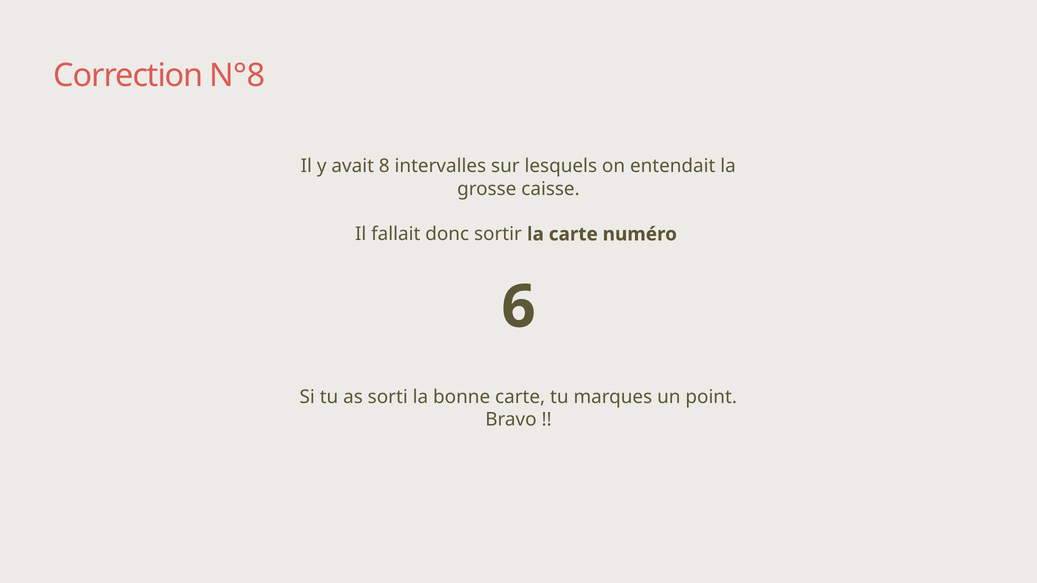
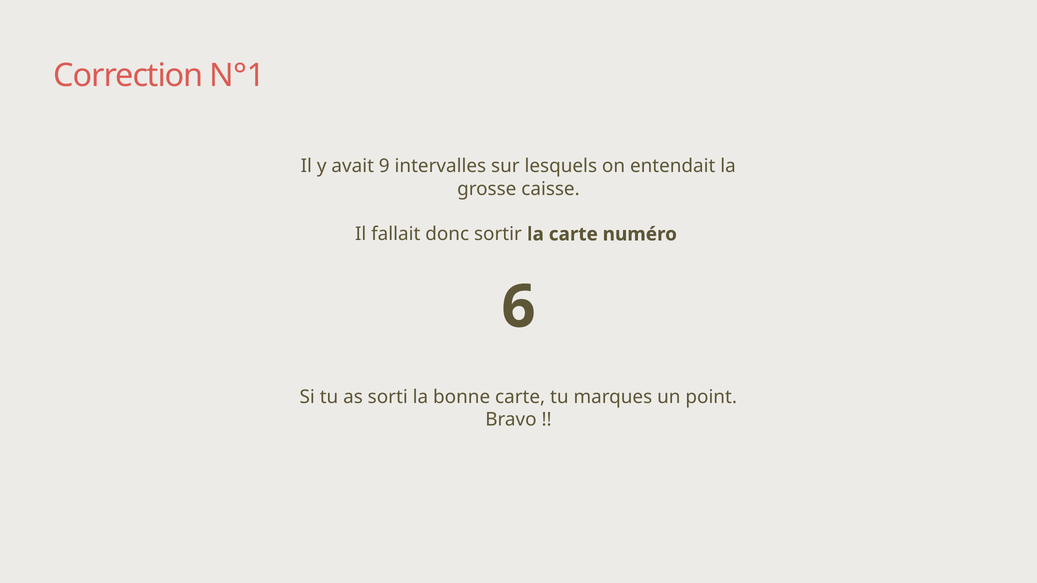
N°8: N°8 -> N°1
8: 8 -> 9
